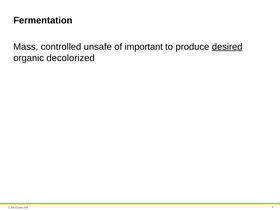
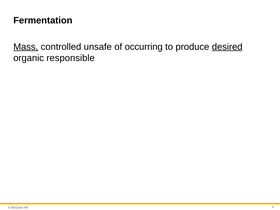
Mass underline: none -> present
important: important -> occurring
decolorized: decolorized -> responsible
